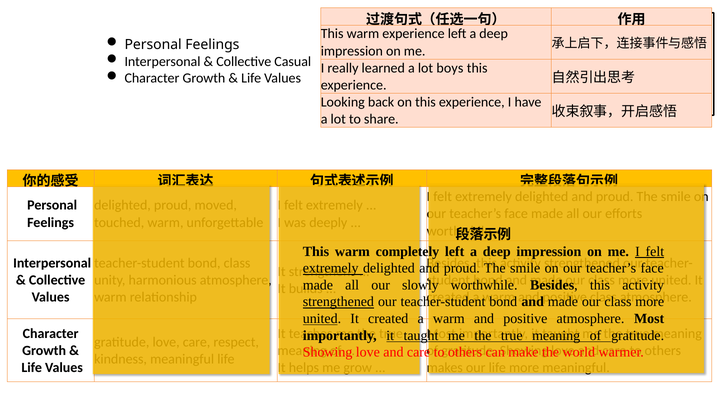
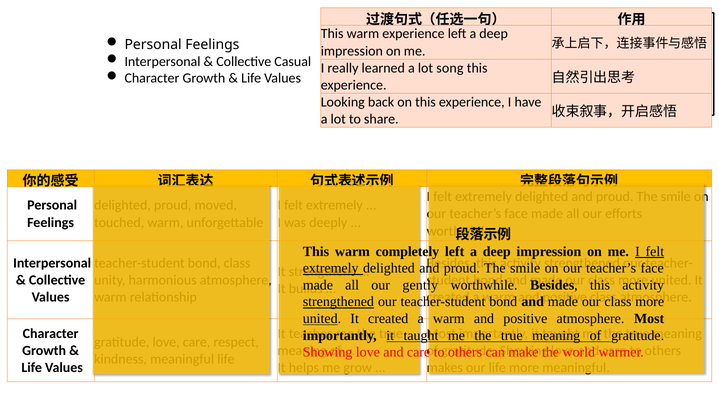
boys: boys -> song
slowly: slowly -> gently
